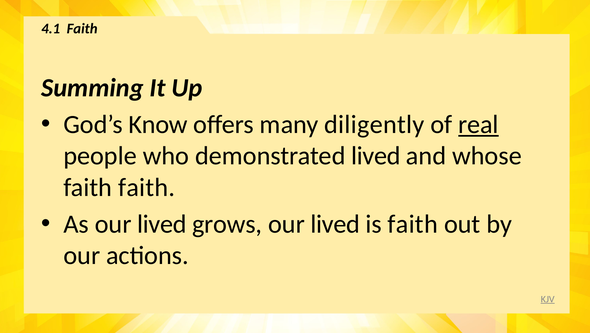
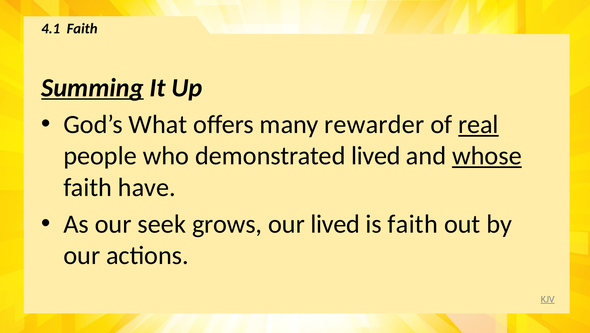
Summing underline: none -> present
Know: Know -> What
diligently: diligently -> rewarder
whose underline: none -> present
faith faith: faith -> have
As our lived: lived -> seek
